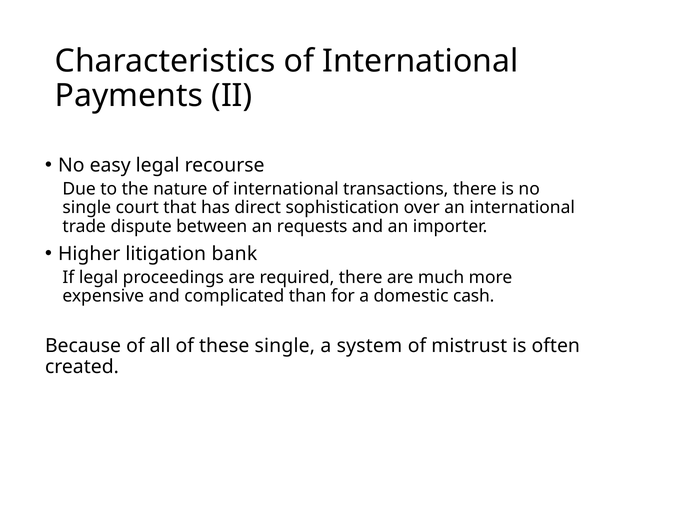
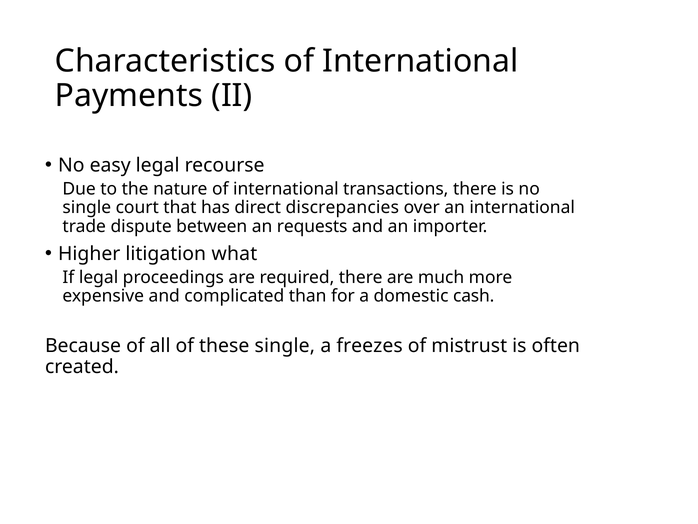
sophistication: sophistication -> discrepancies
bank: bank -> what
system: system -> freezes
